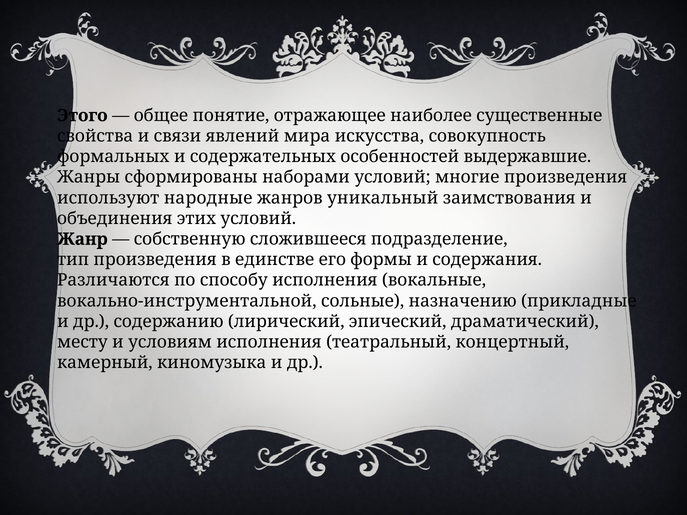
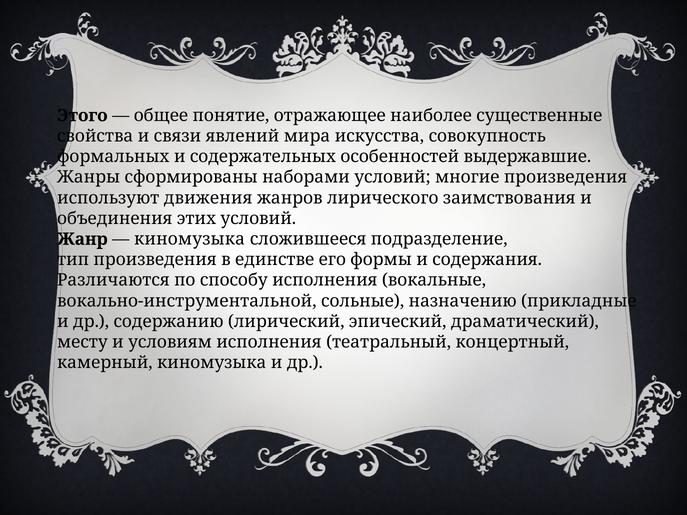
народные: народные -> движения
уникальный: уникальный -> лирического
собственную at (190, 239): собственную -> киномузыка
